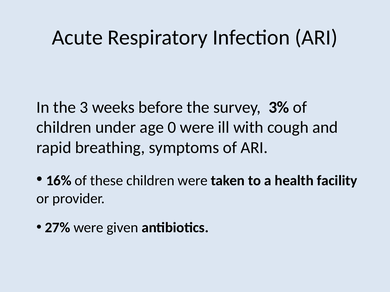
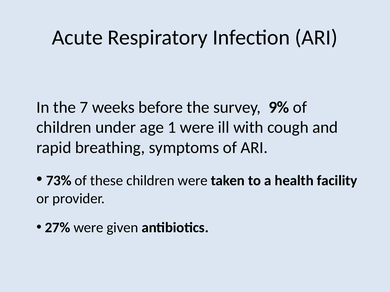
3: 3 -> 7
3%: 3% -> 9%
0: 0 -> 1
16%: 16% -> 73%
